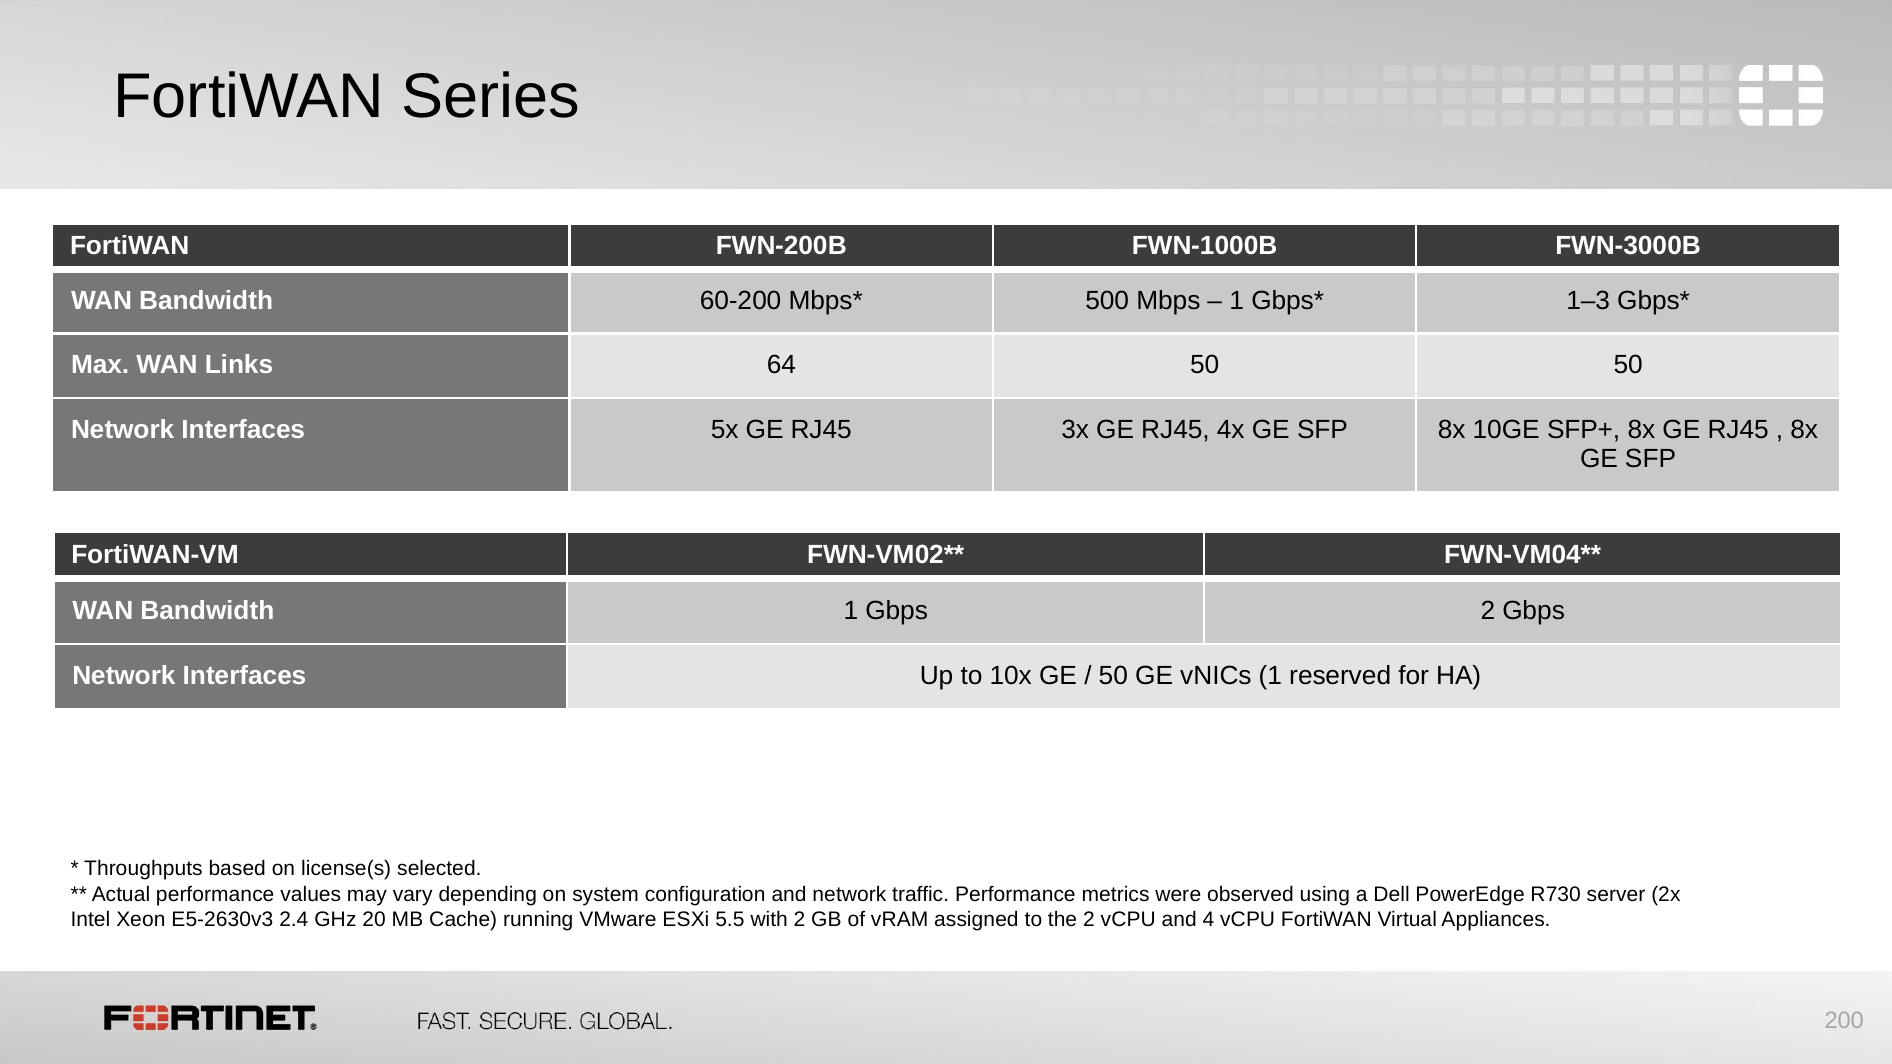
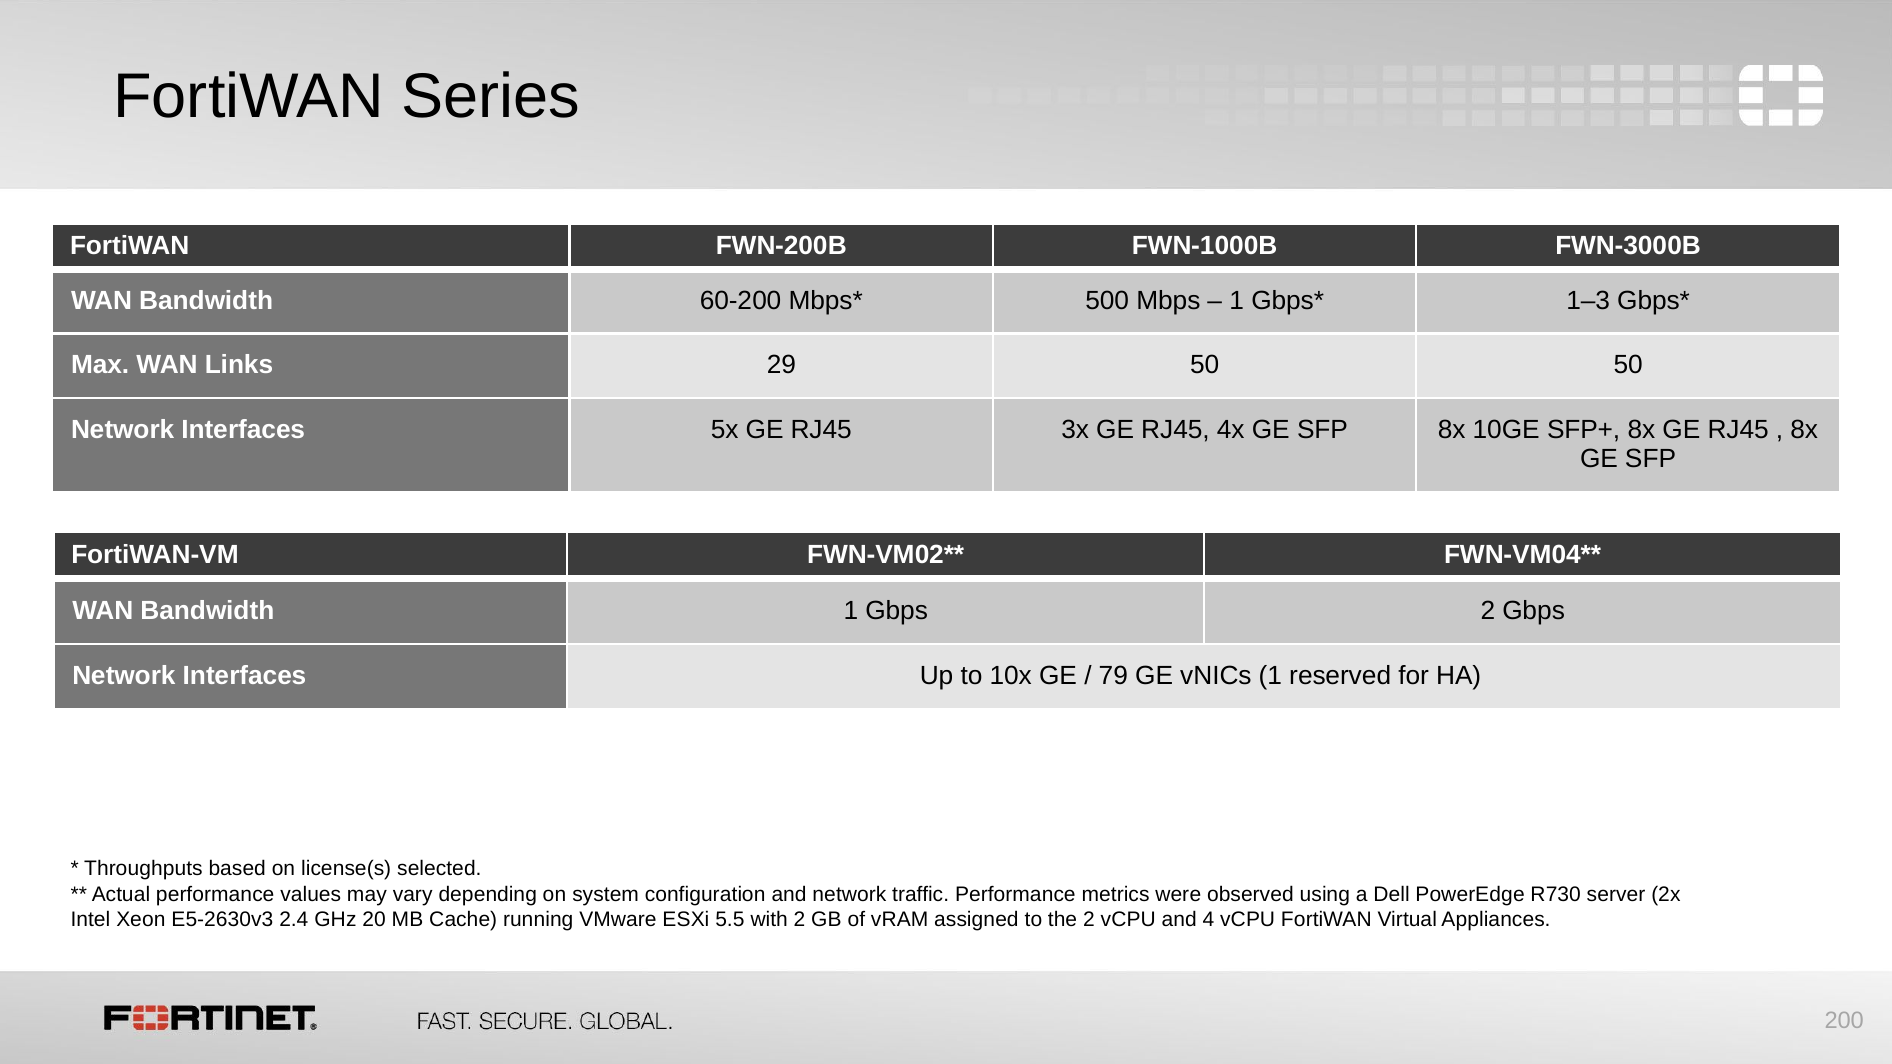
64: 64 -> 29
50 at (1113, 676): 50 -> 79
